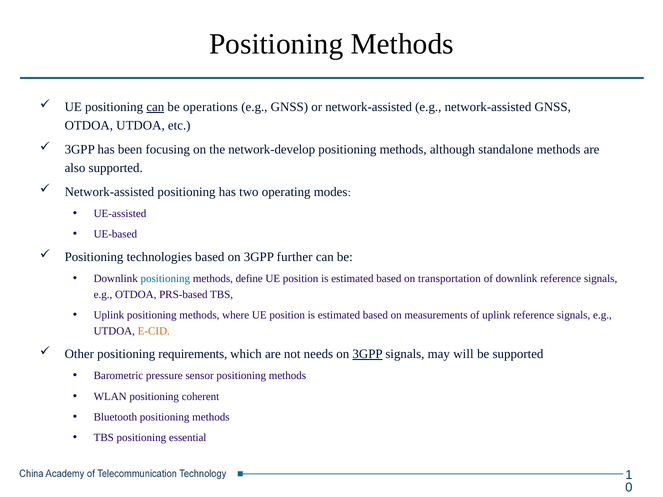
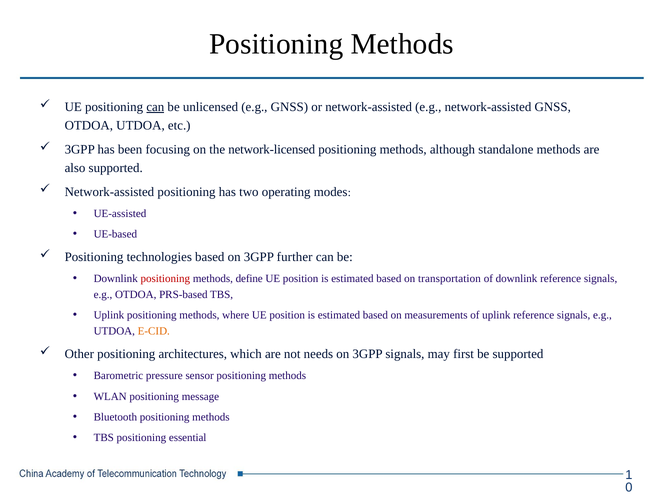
operations: operations -> unlicensed
network-develop: network-develop -> network-licensed
positioning at (165, 279) colour: blue -> red
requirements: requirements -> architectures
3GPP at (368, 354) underline: present -> none
will: will -> first
coherent: coherent -> message
